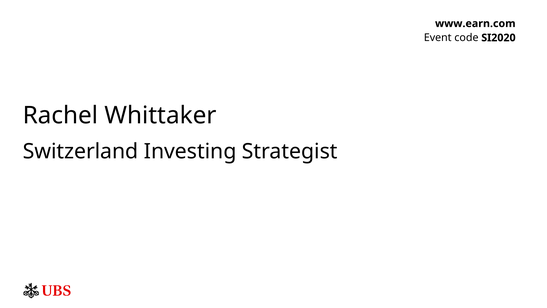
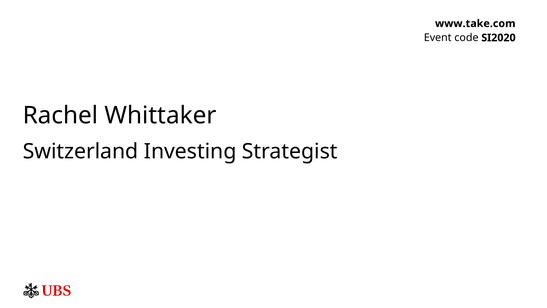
www.earn.com: www.earn.com -> www.take.com
